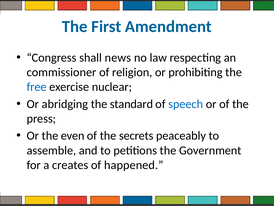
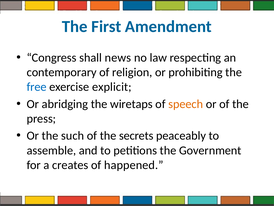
commissioner: commissioner -> contemporary
nuclear: nuclear -> explicit
standard: standard -> wiretaps
speech colour: blue -> orange
even: even -> such
